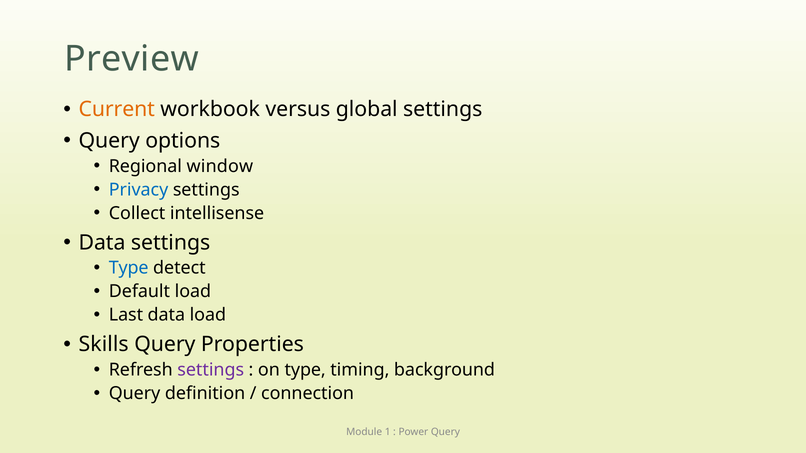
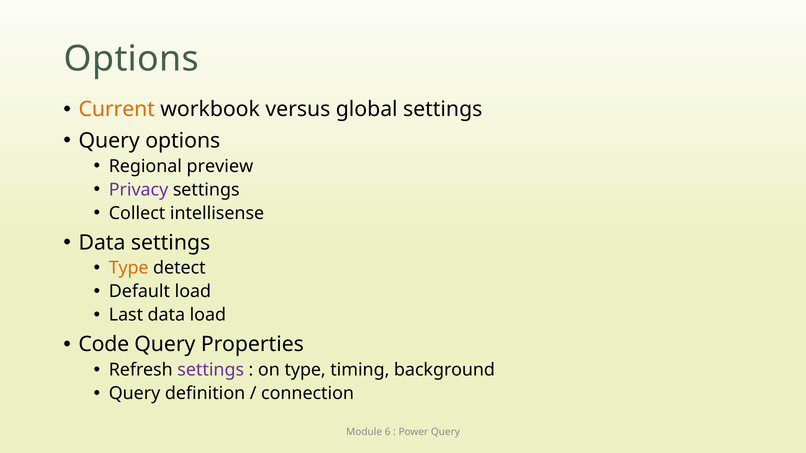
Preview at (131, 59): Preview -> Options
window: window -> preview
Privacy colour: blue -> purple
Type at (129, 268) colour: blue -> orange
Skills: Skills -> Code
1: 1 -> 6
